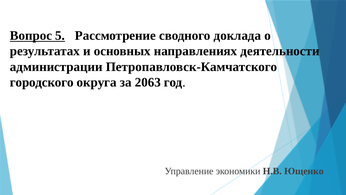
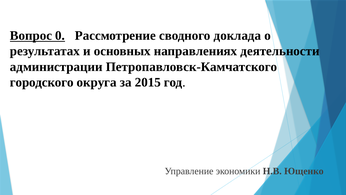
5: 5 -> 0
2063: 2063 -> 2015
